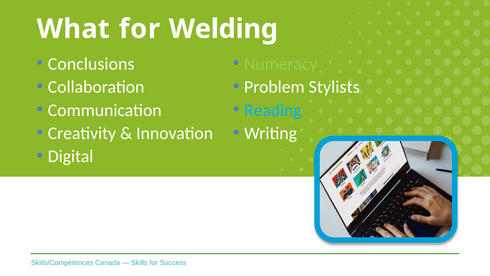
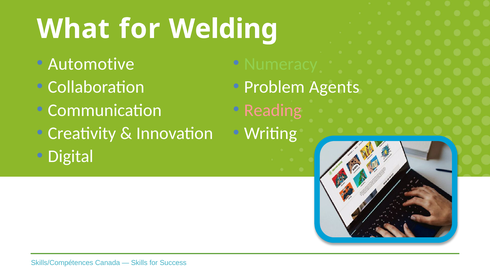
Conclusions: Conclusions -> Automotive
Stylists: Stylists -> Agents
Reading colour: light blue -> pink
